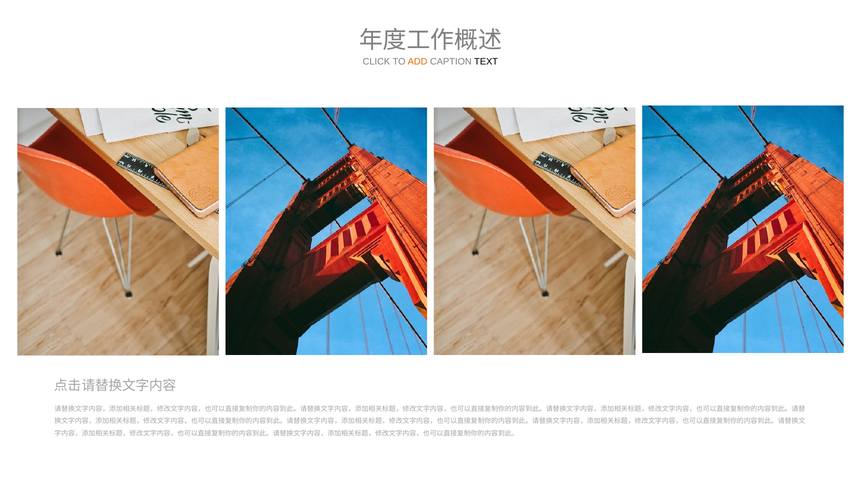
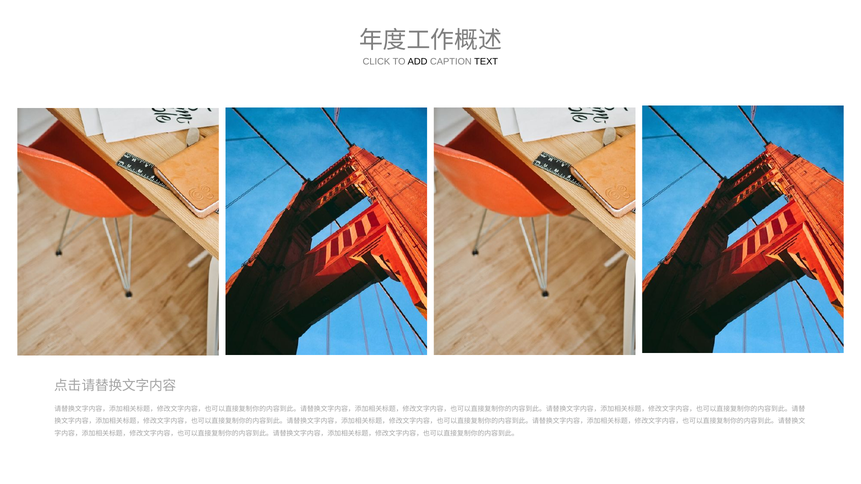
ADD colour: orange -> black
